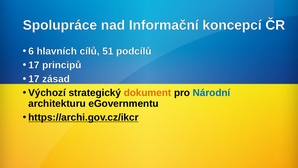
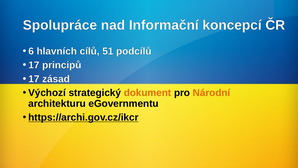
Národní colour: blue -> orange
